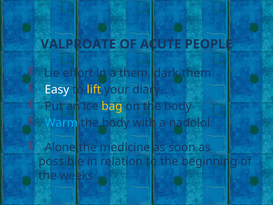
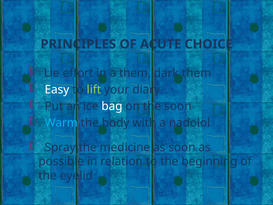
VALPROATE: VALPROATE -> PRINCIPLES
PEOPLE: PEOPLE -> CHOICE
lift colour: yellow -> light green
bag colour: yellow -> white
on the body: body -> soon
Alone: Alone -> Spray
weeks: weeks -> eyelid
